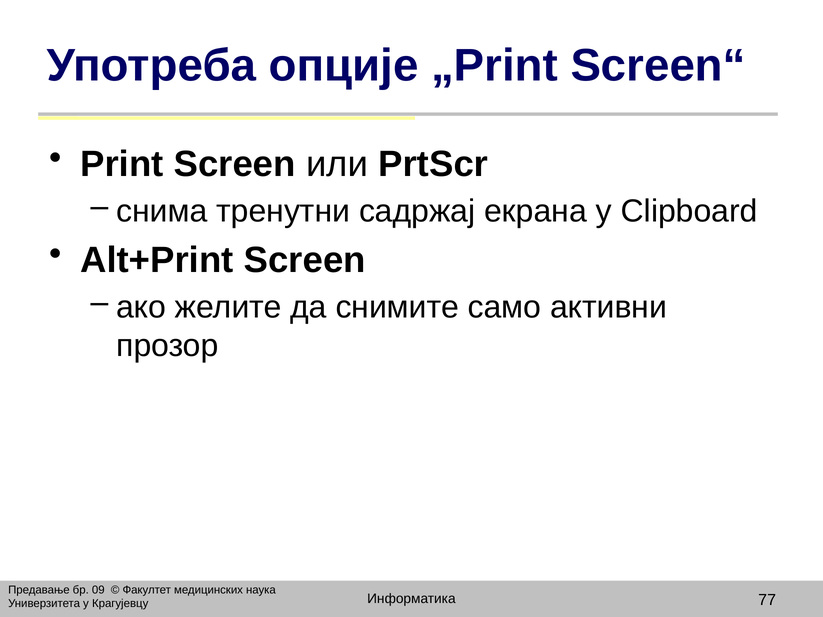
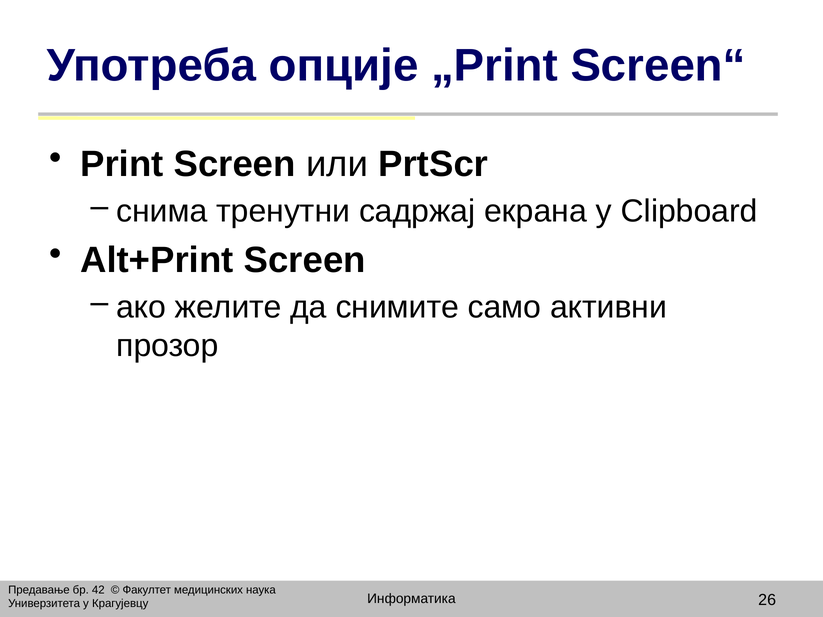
09: 09 -> 42
77: 77 -> 26
